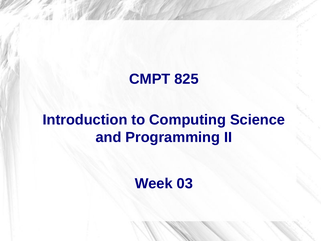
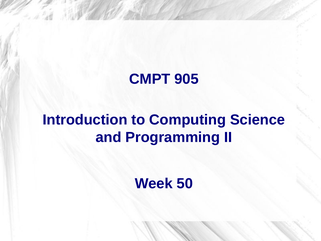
825: 825 -> 905
03: 03 -> 50
